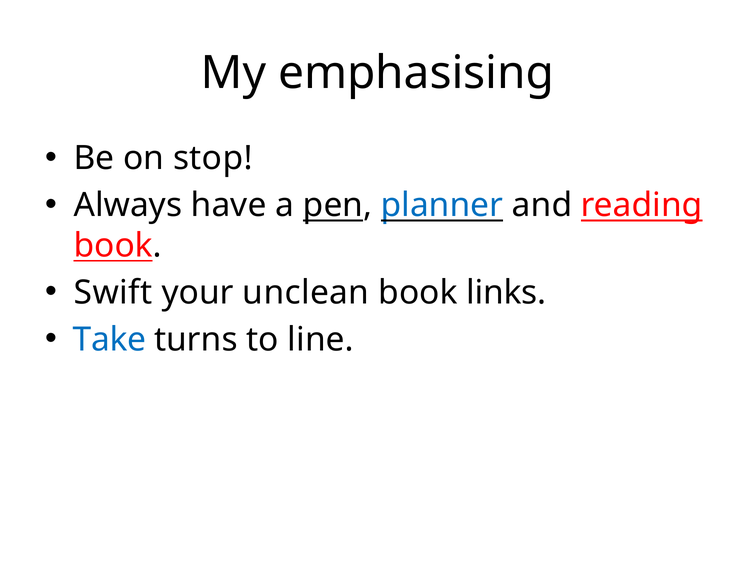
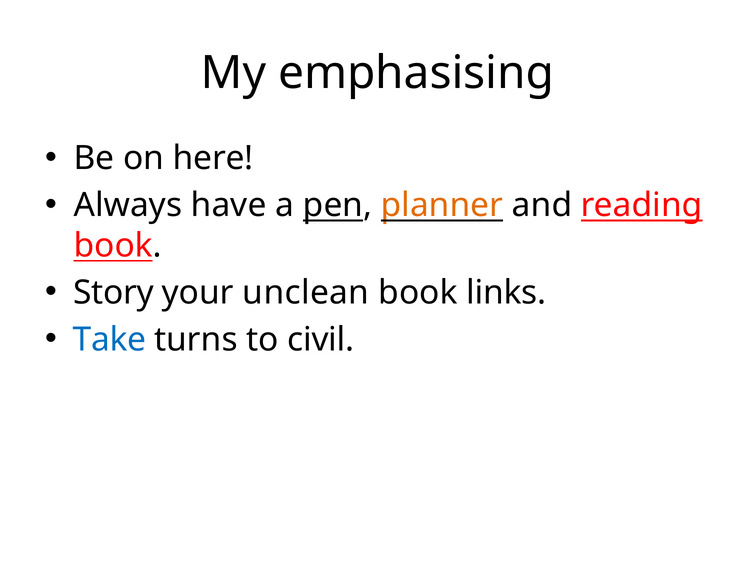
stop: stop -> here
planner colour: blue -> orange
Swift: Swift -> Story
line: line -> civil
